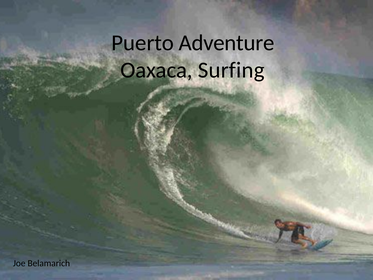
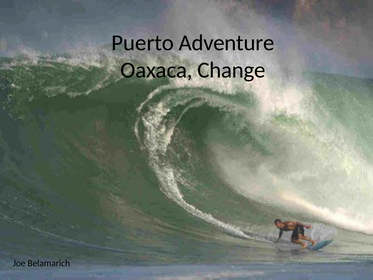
Surfing: Surfing -> Change
